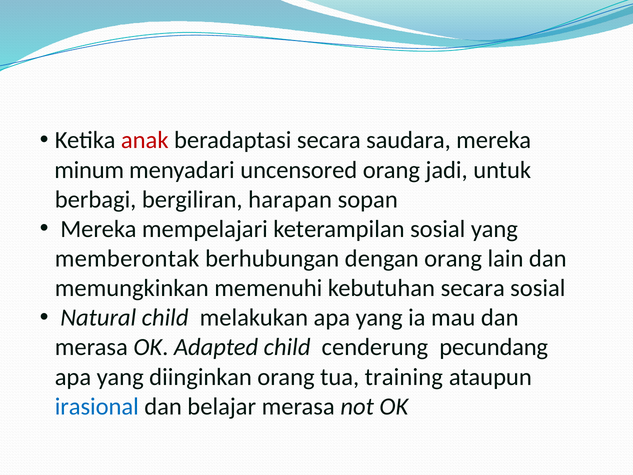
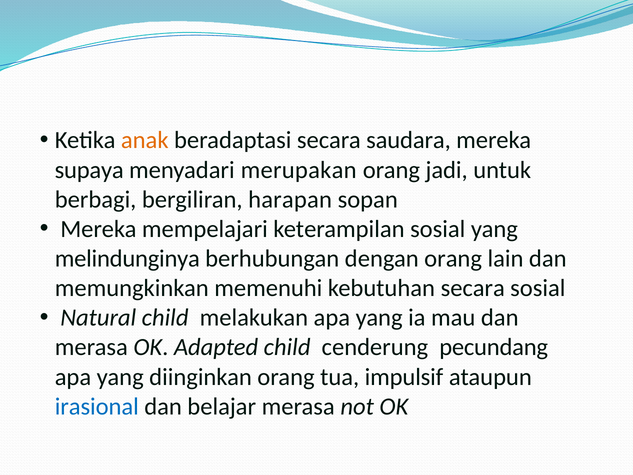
anak colour: red -> orange
minum: minum -> supaya
uncensored: uncensored -> merupakan
memberontak: memberontak -> melindunginya
training: training -> impulsif
